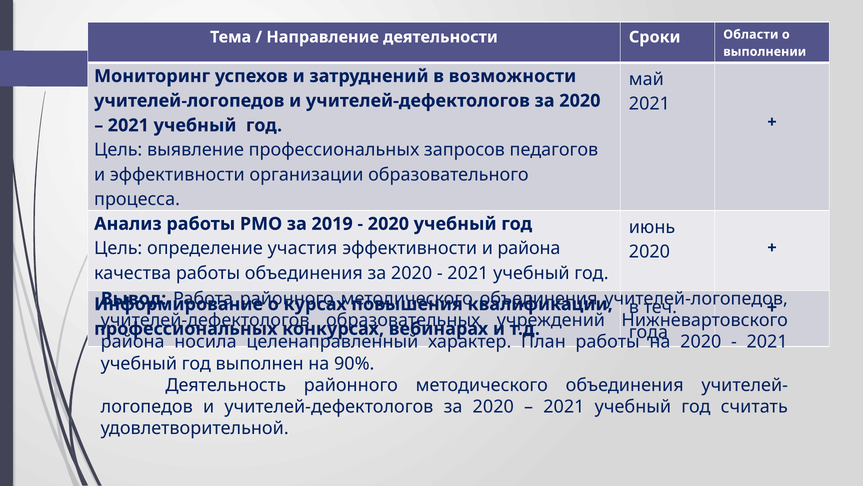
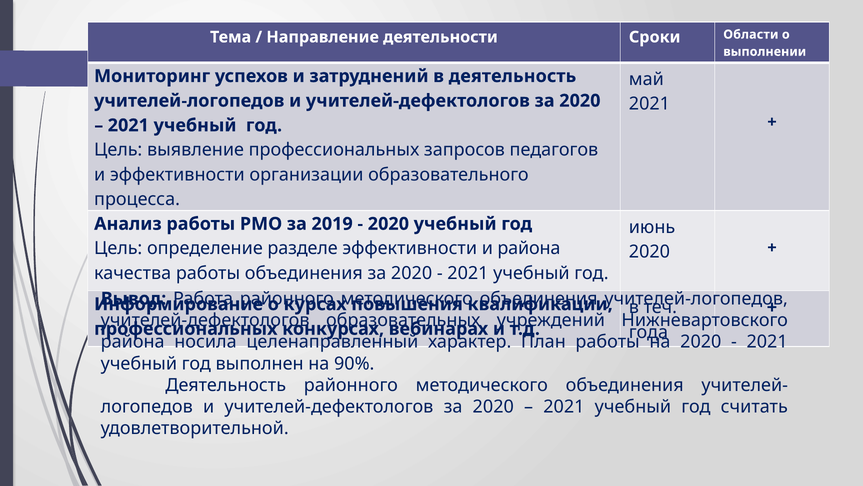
в возможности: возможности -> деятельность
участия: участия -> разделе
